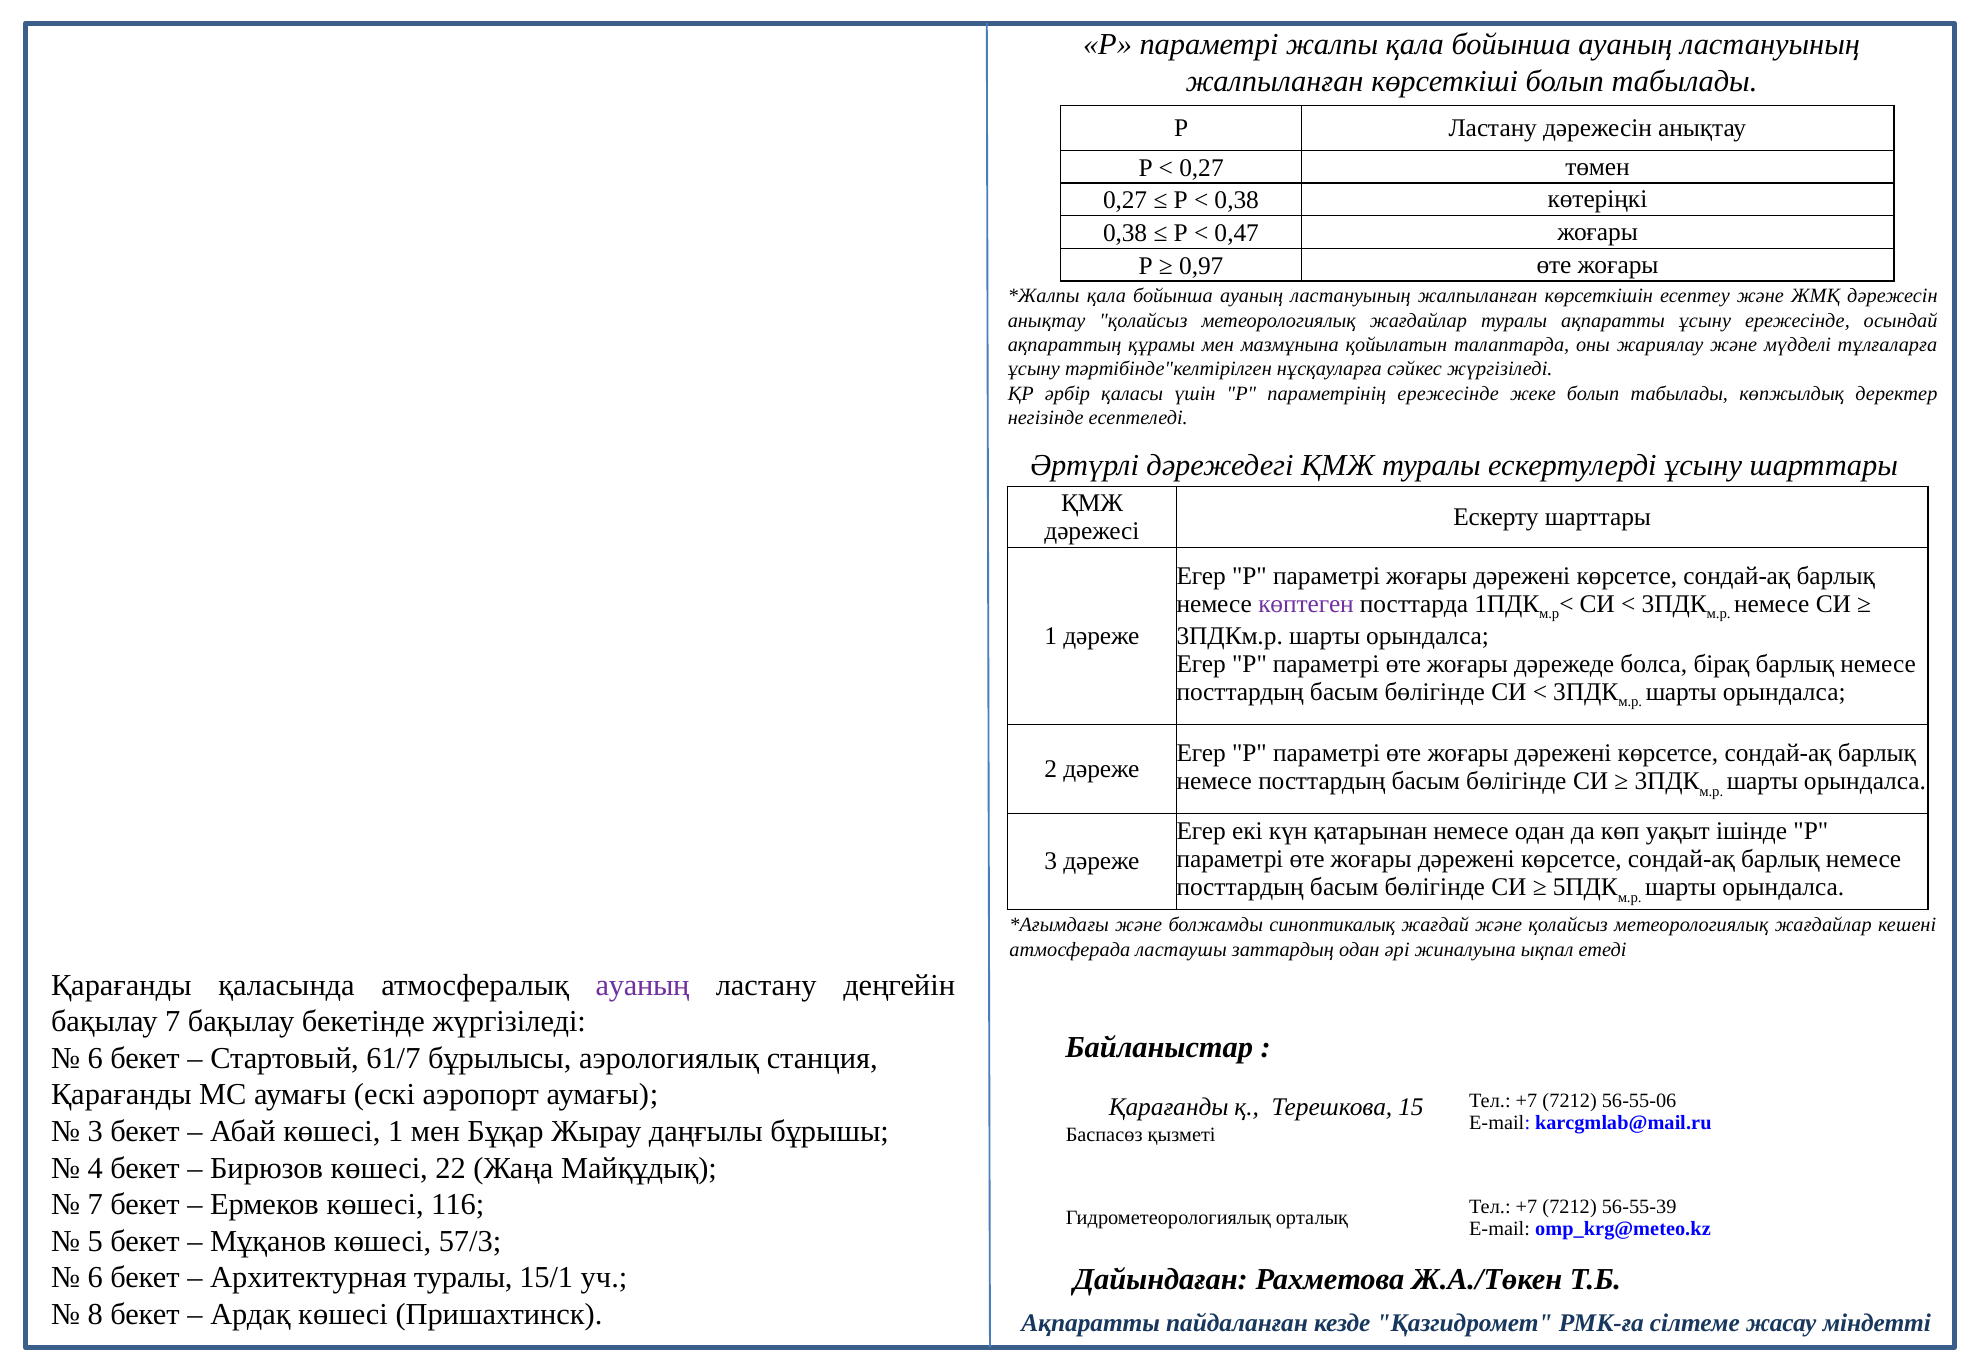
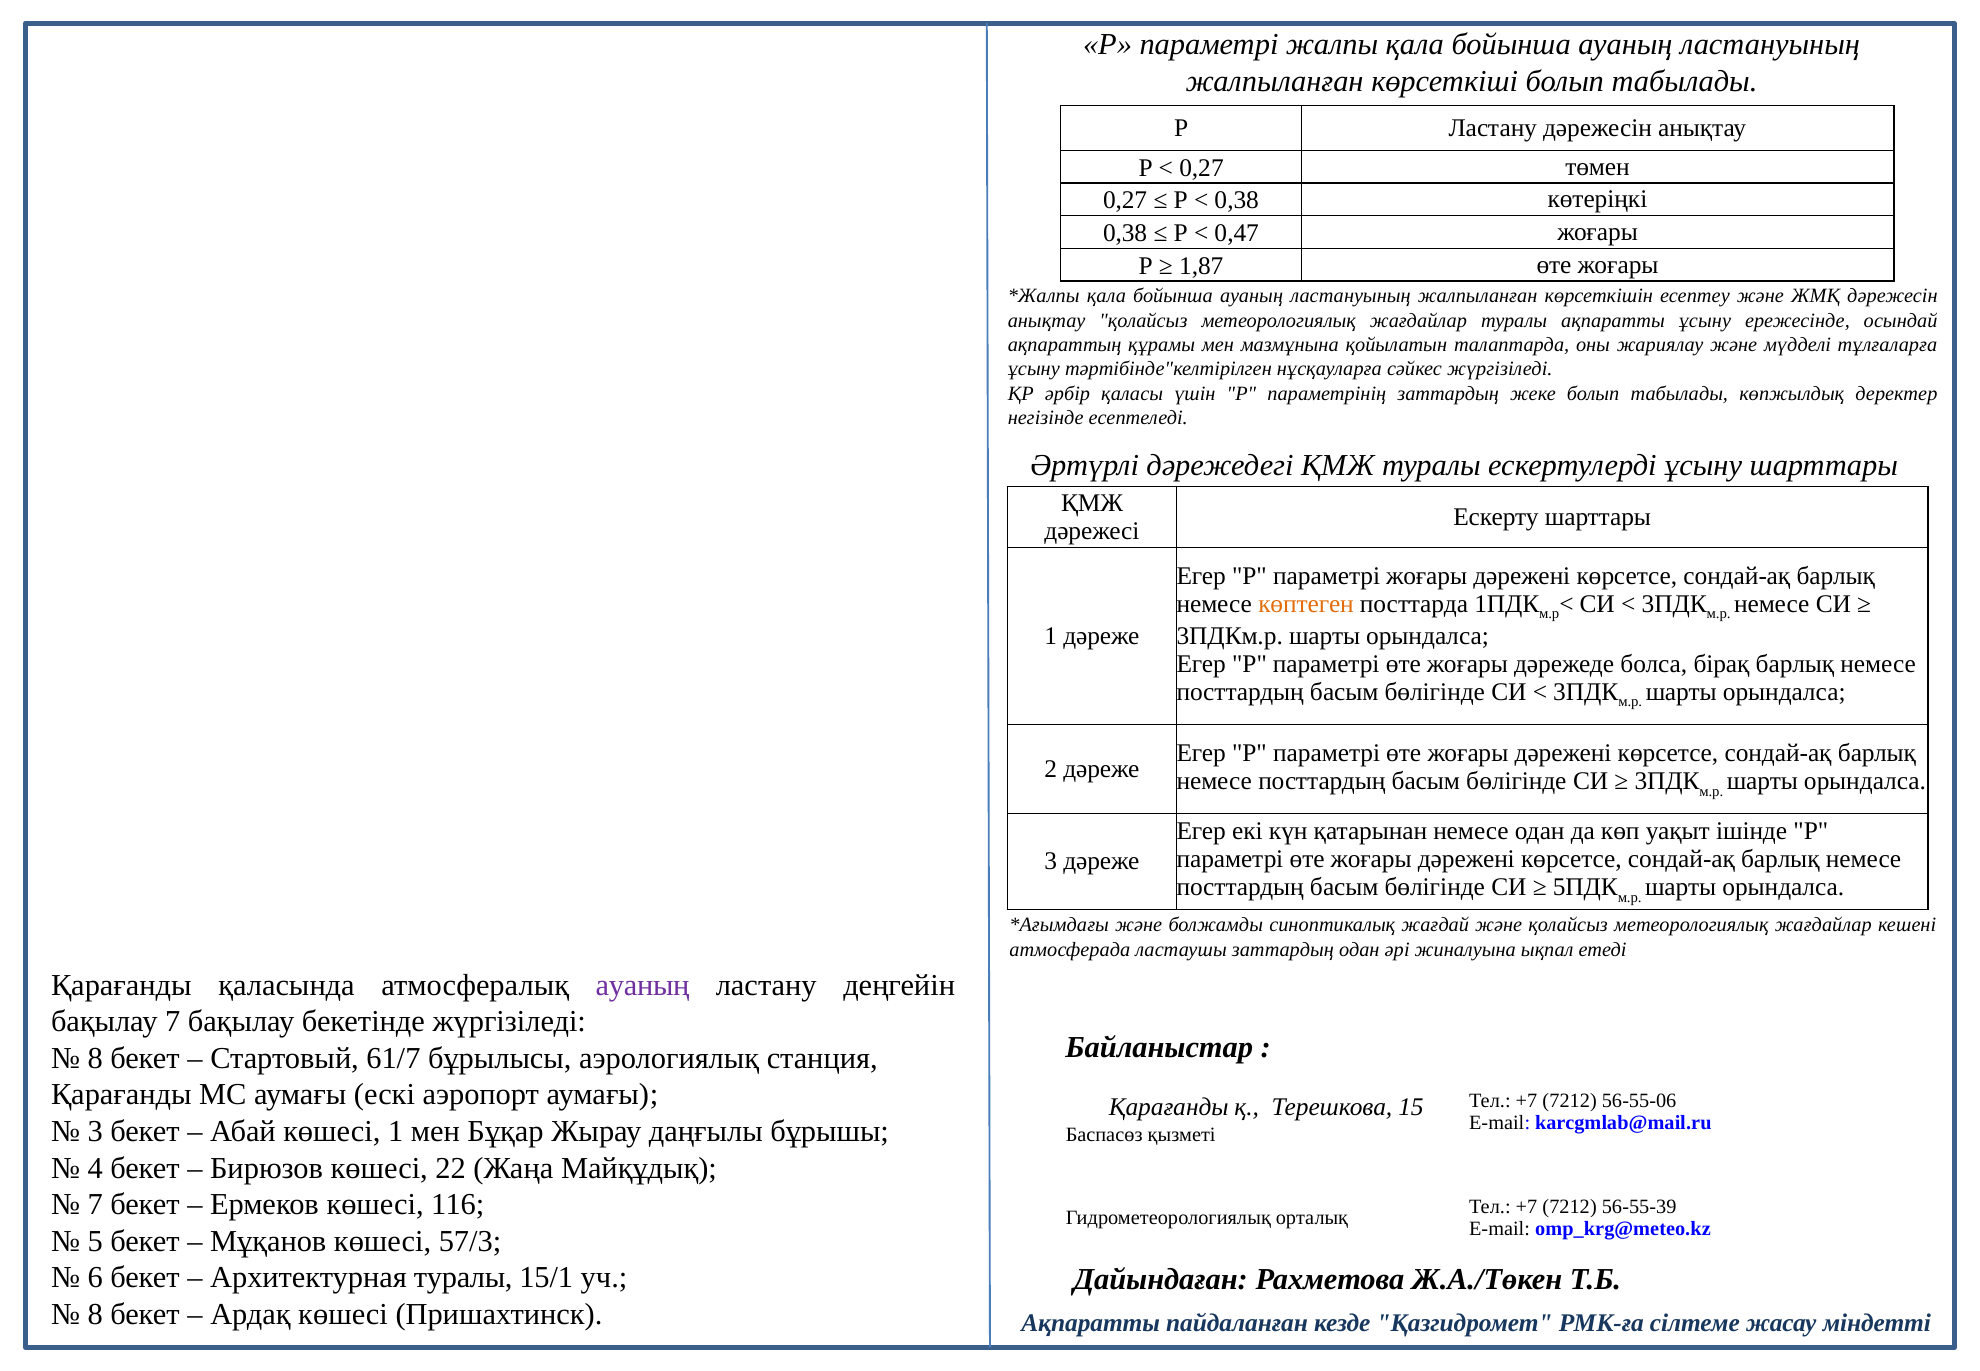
0,97: 0,97 -> 1,87
параметрінің ережесінде: ережесінде -> заттардың
көптеген colour: purple -> orange
6 at (95, 1058): 6 -> 8
